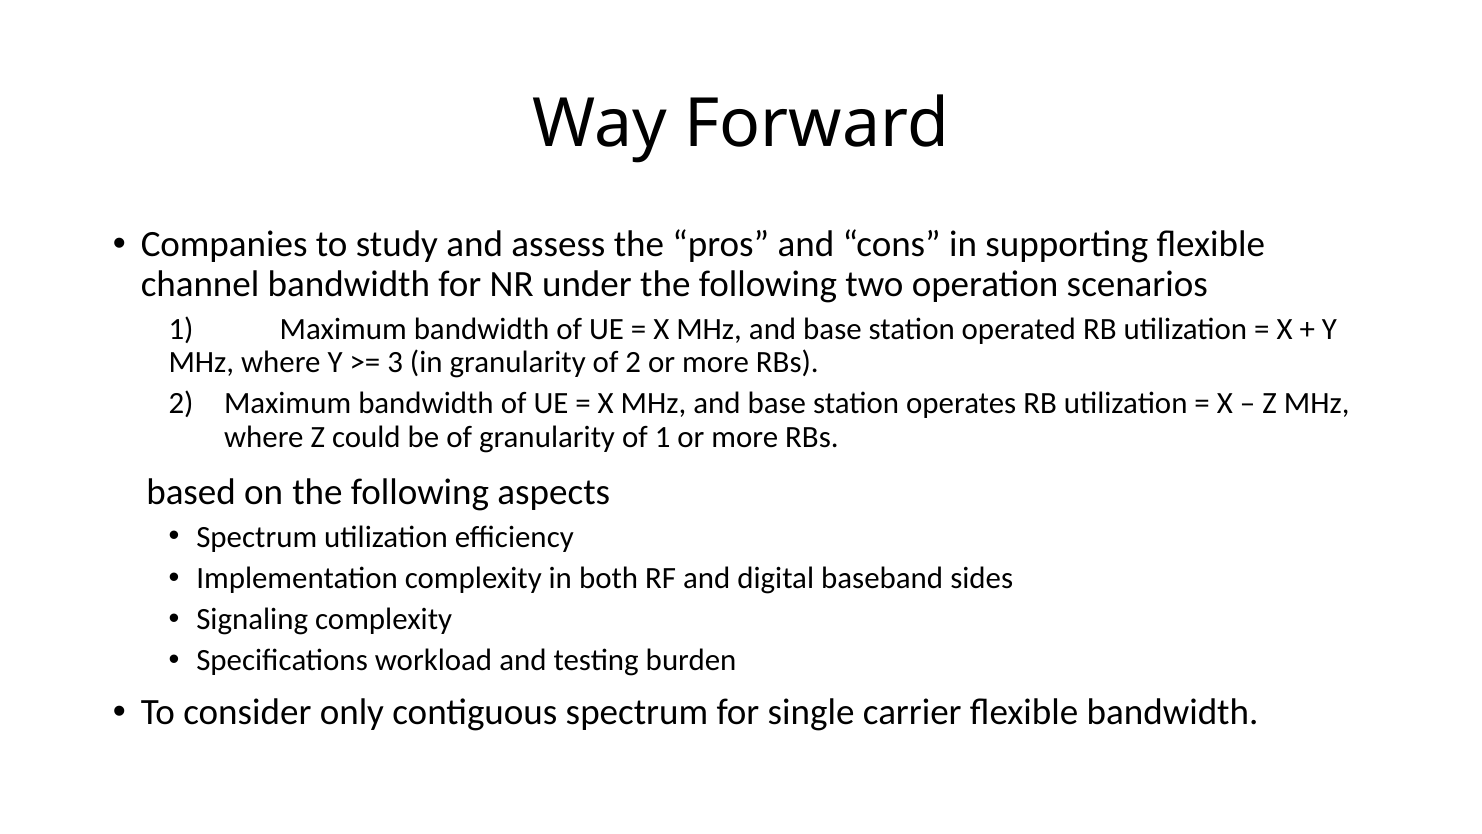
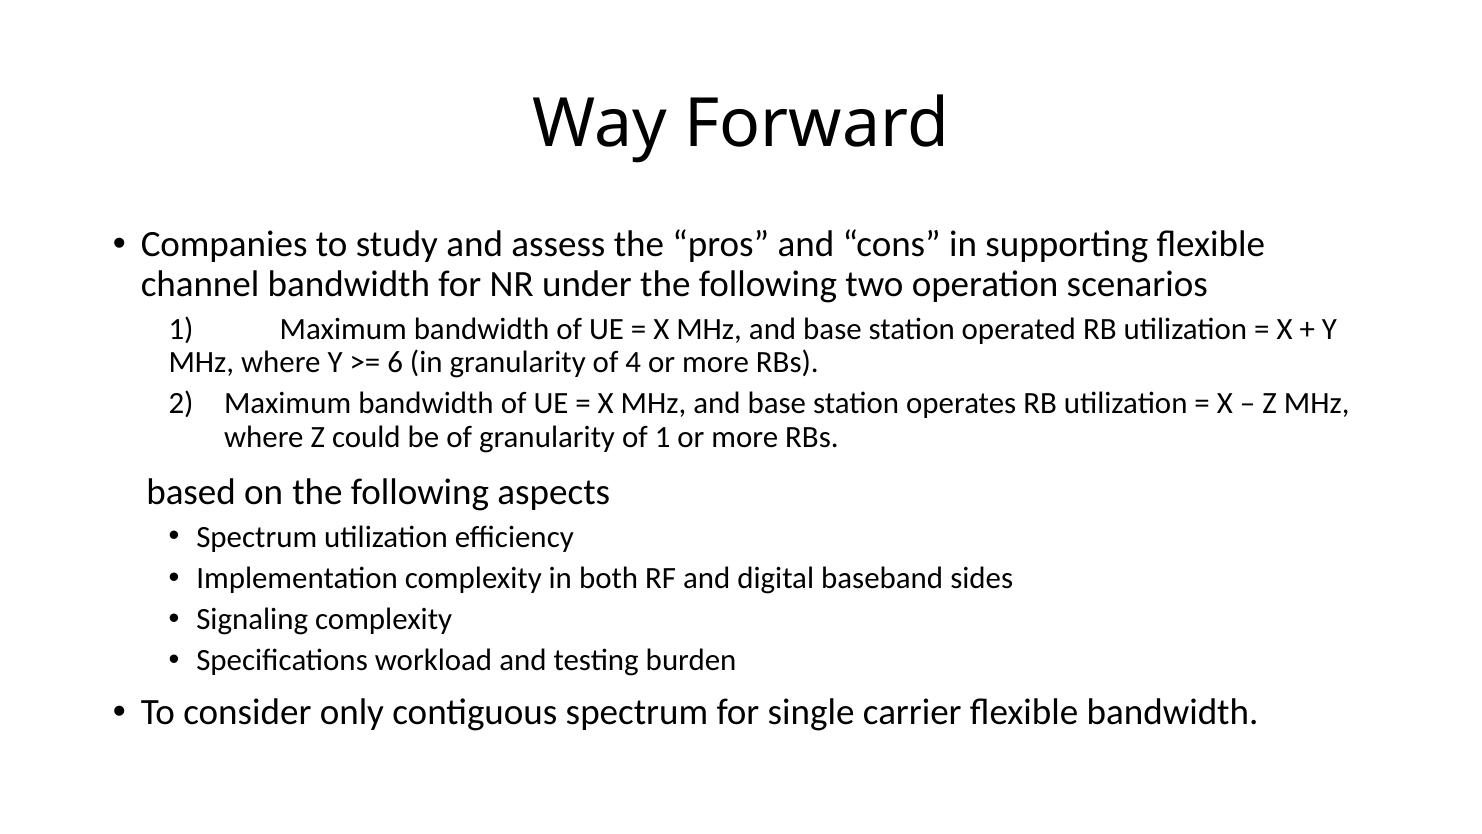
3: 3 -> 6
of 2: 2 -> 4
